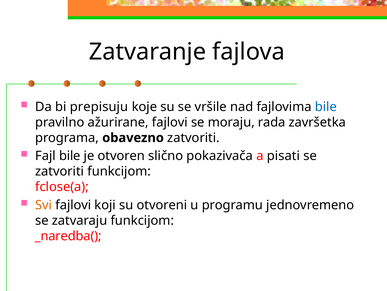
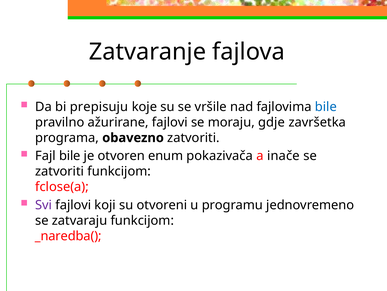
rada: rada -> gdje
slično: slično -> enum
pisati: pisati -> inače
Svi colour: orange -> purple
